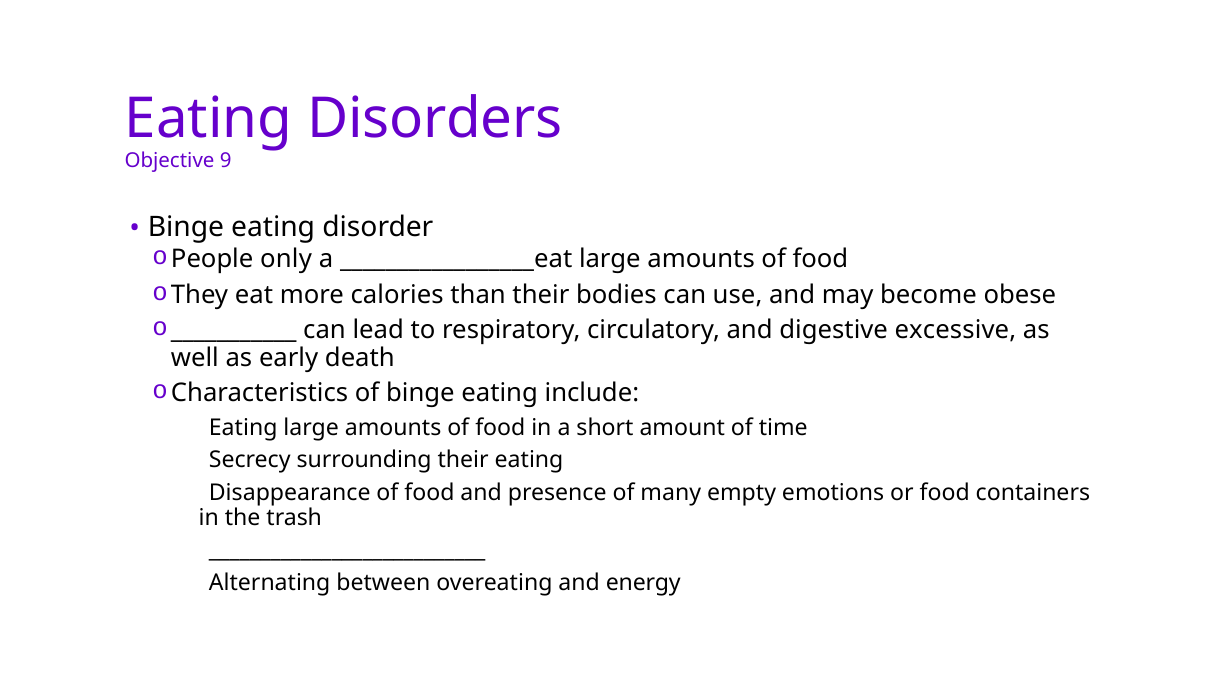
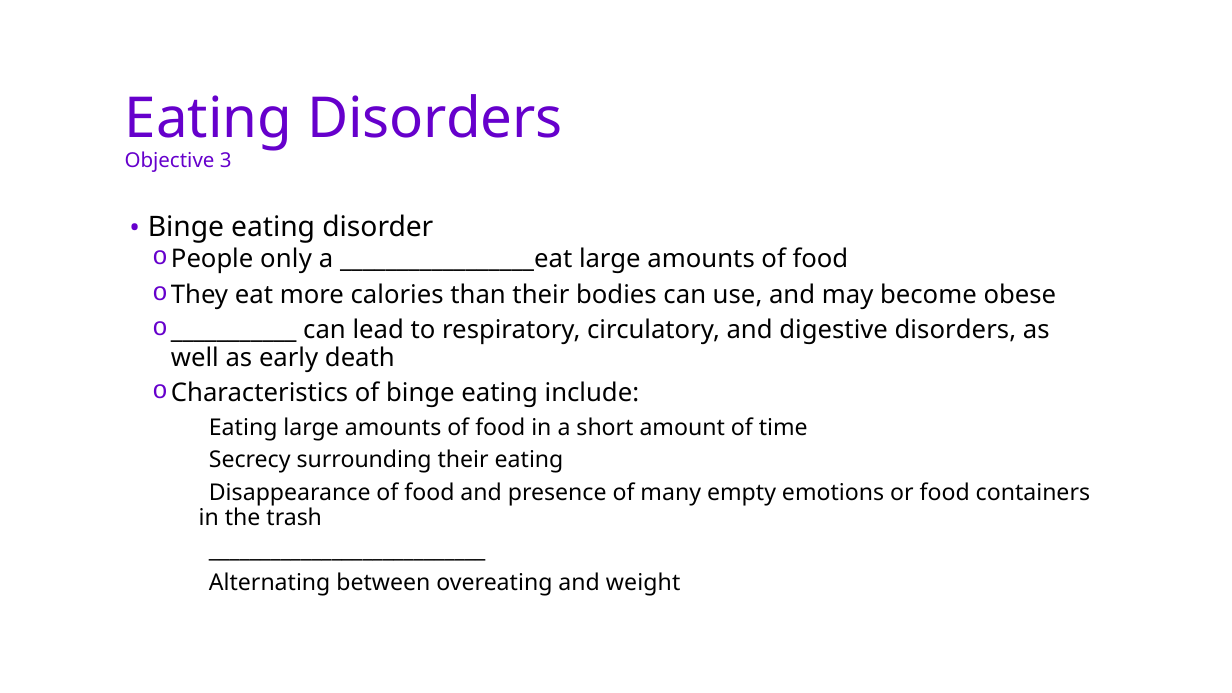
9: 9 -> 3
digestive excessive: excessive -> disorders
energy: energy -> weight
